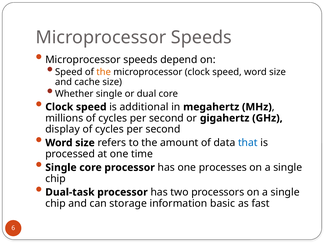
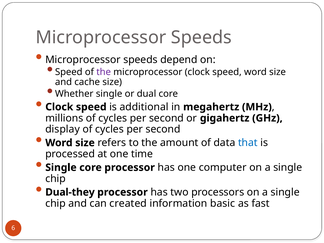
the at (104, 72) colour: orange -> purple
processes: processes -> computer
Dual-task: Dual-task -> Dual-they
storage: storage -> created
